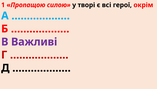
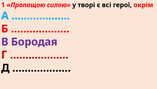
Важливі: Важливі -> Бородая
